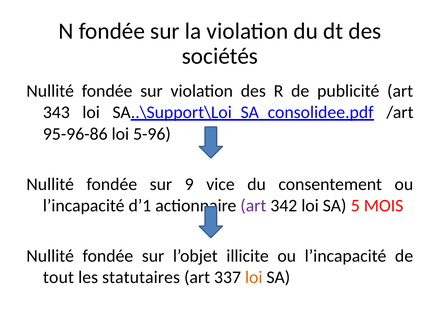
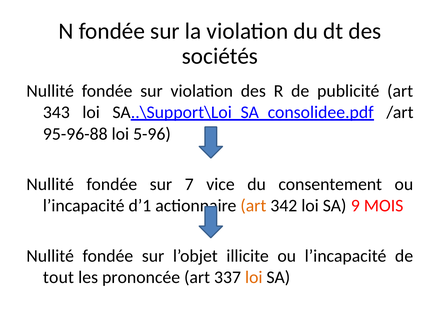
95-96-86: 95-96-86 -> 95-96-88
9: 9 -> 7
art at (253, 206) colour: purple -> orange
5: 5 -> 9
statutaires: statutaires -> prononcée
